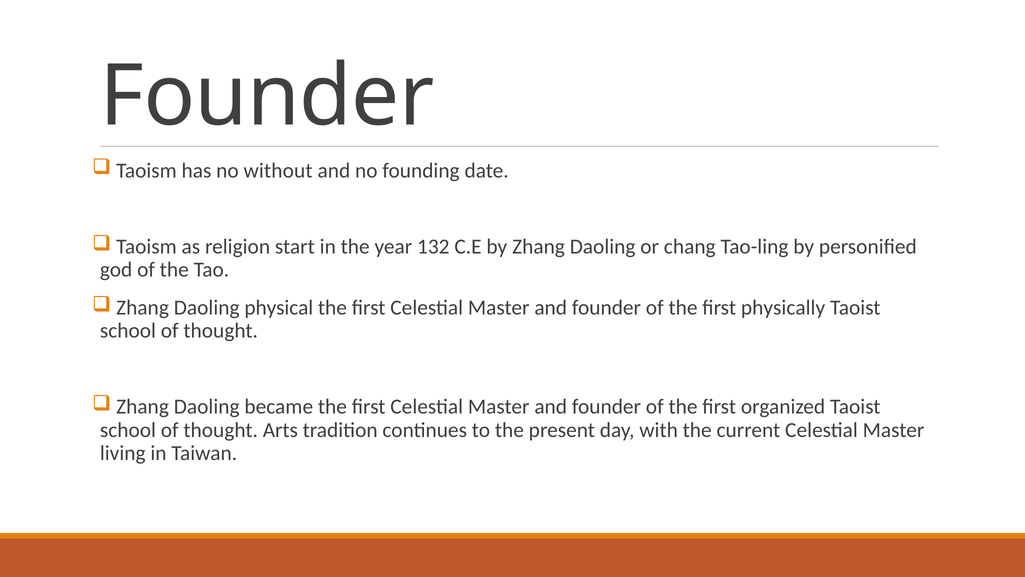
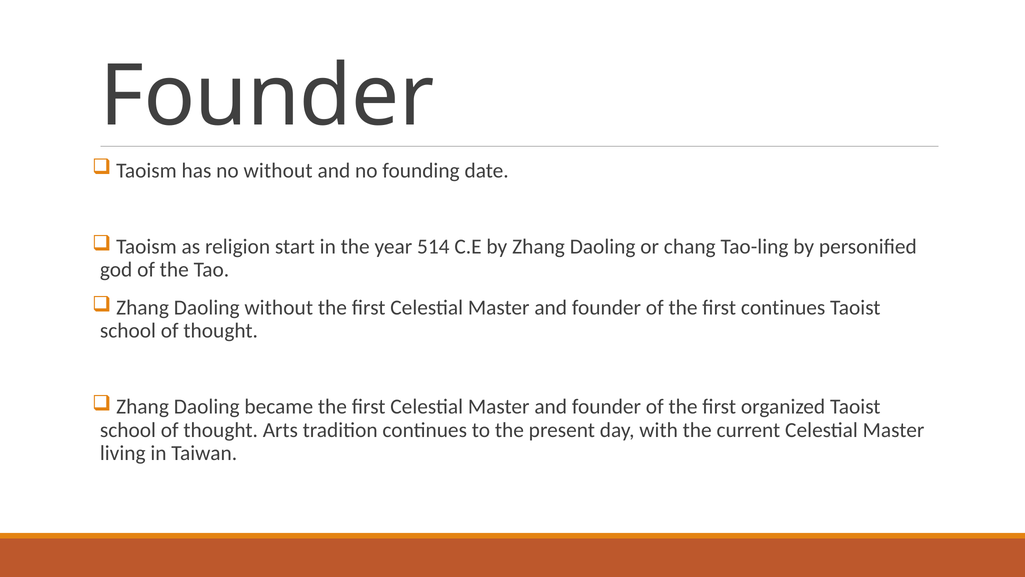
132: 132 -> 514
Daoling physical: physical -> without
first physically: physically -> continues
